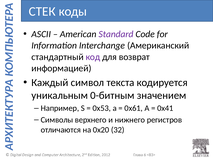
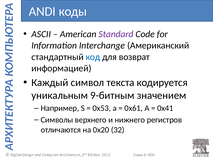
СТЕК: СТЕК -> ANDI
код colour: purple -> blue
0-битным: 0-битным -> 9-битным
